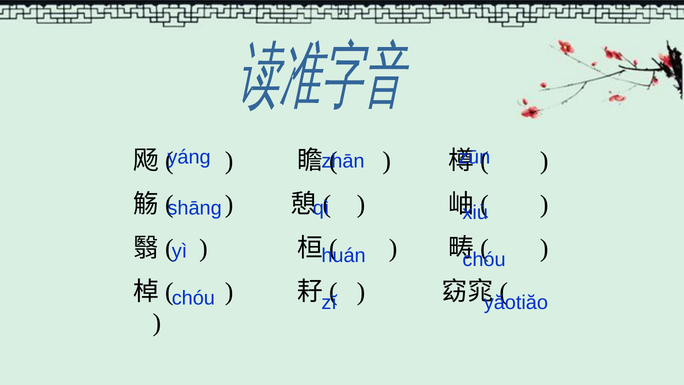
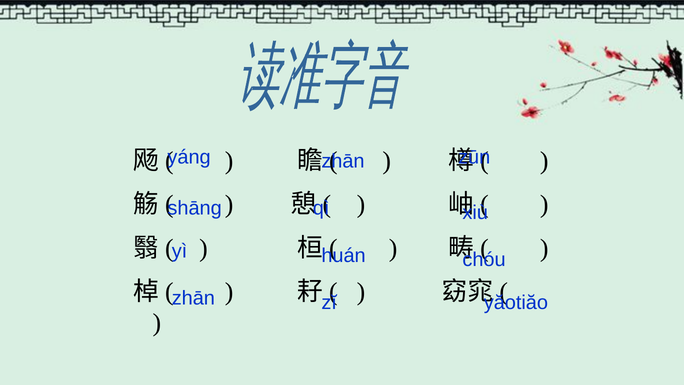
chóu at (193, 298): chóu -> zhān
